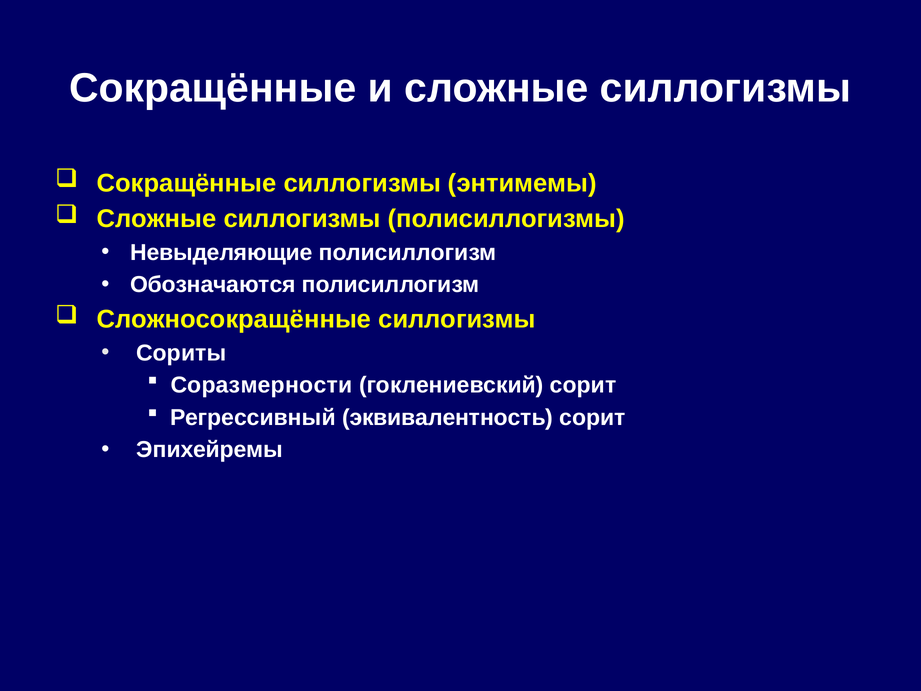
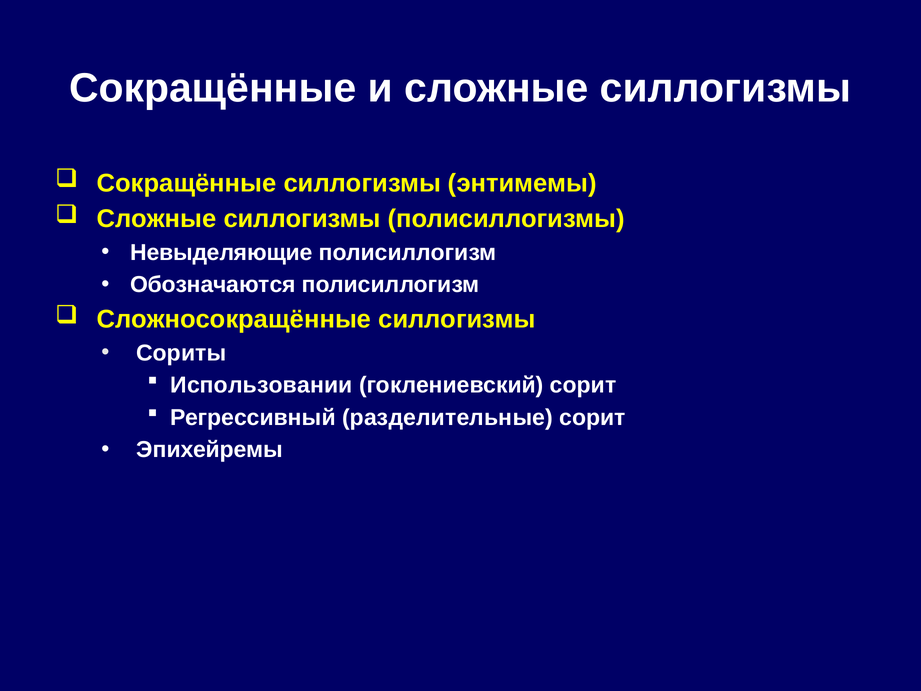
Соразмерности: Соразмерности -> Использовании
эквивалентность: эквивалентность -> разделительные
